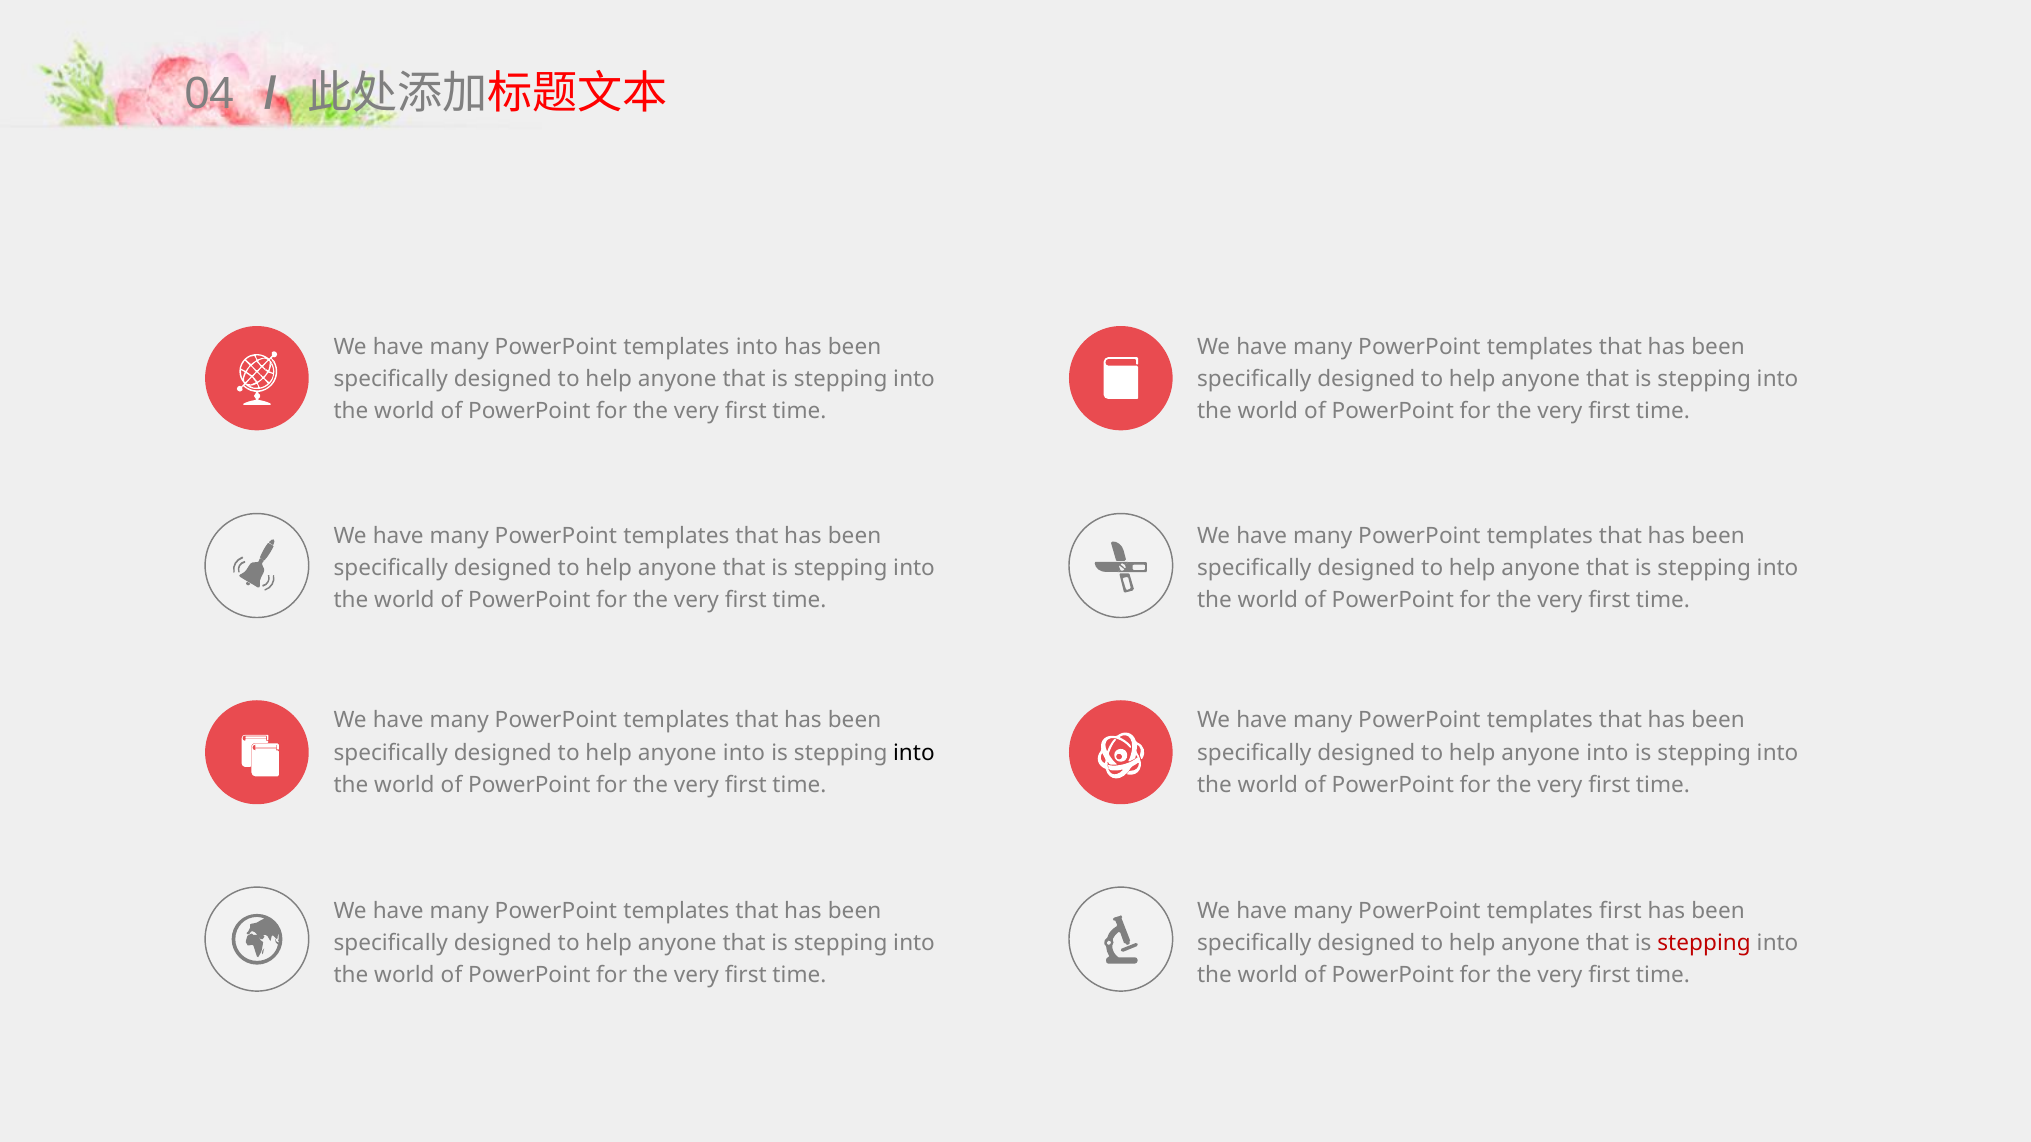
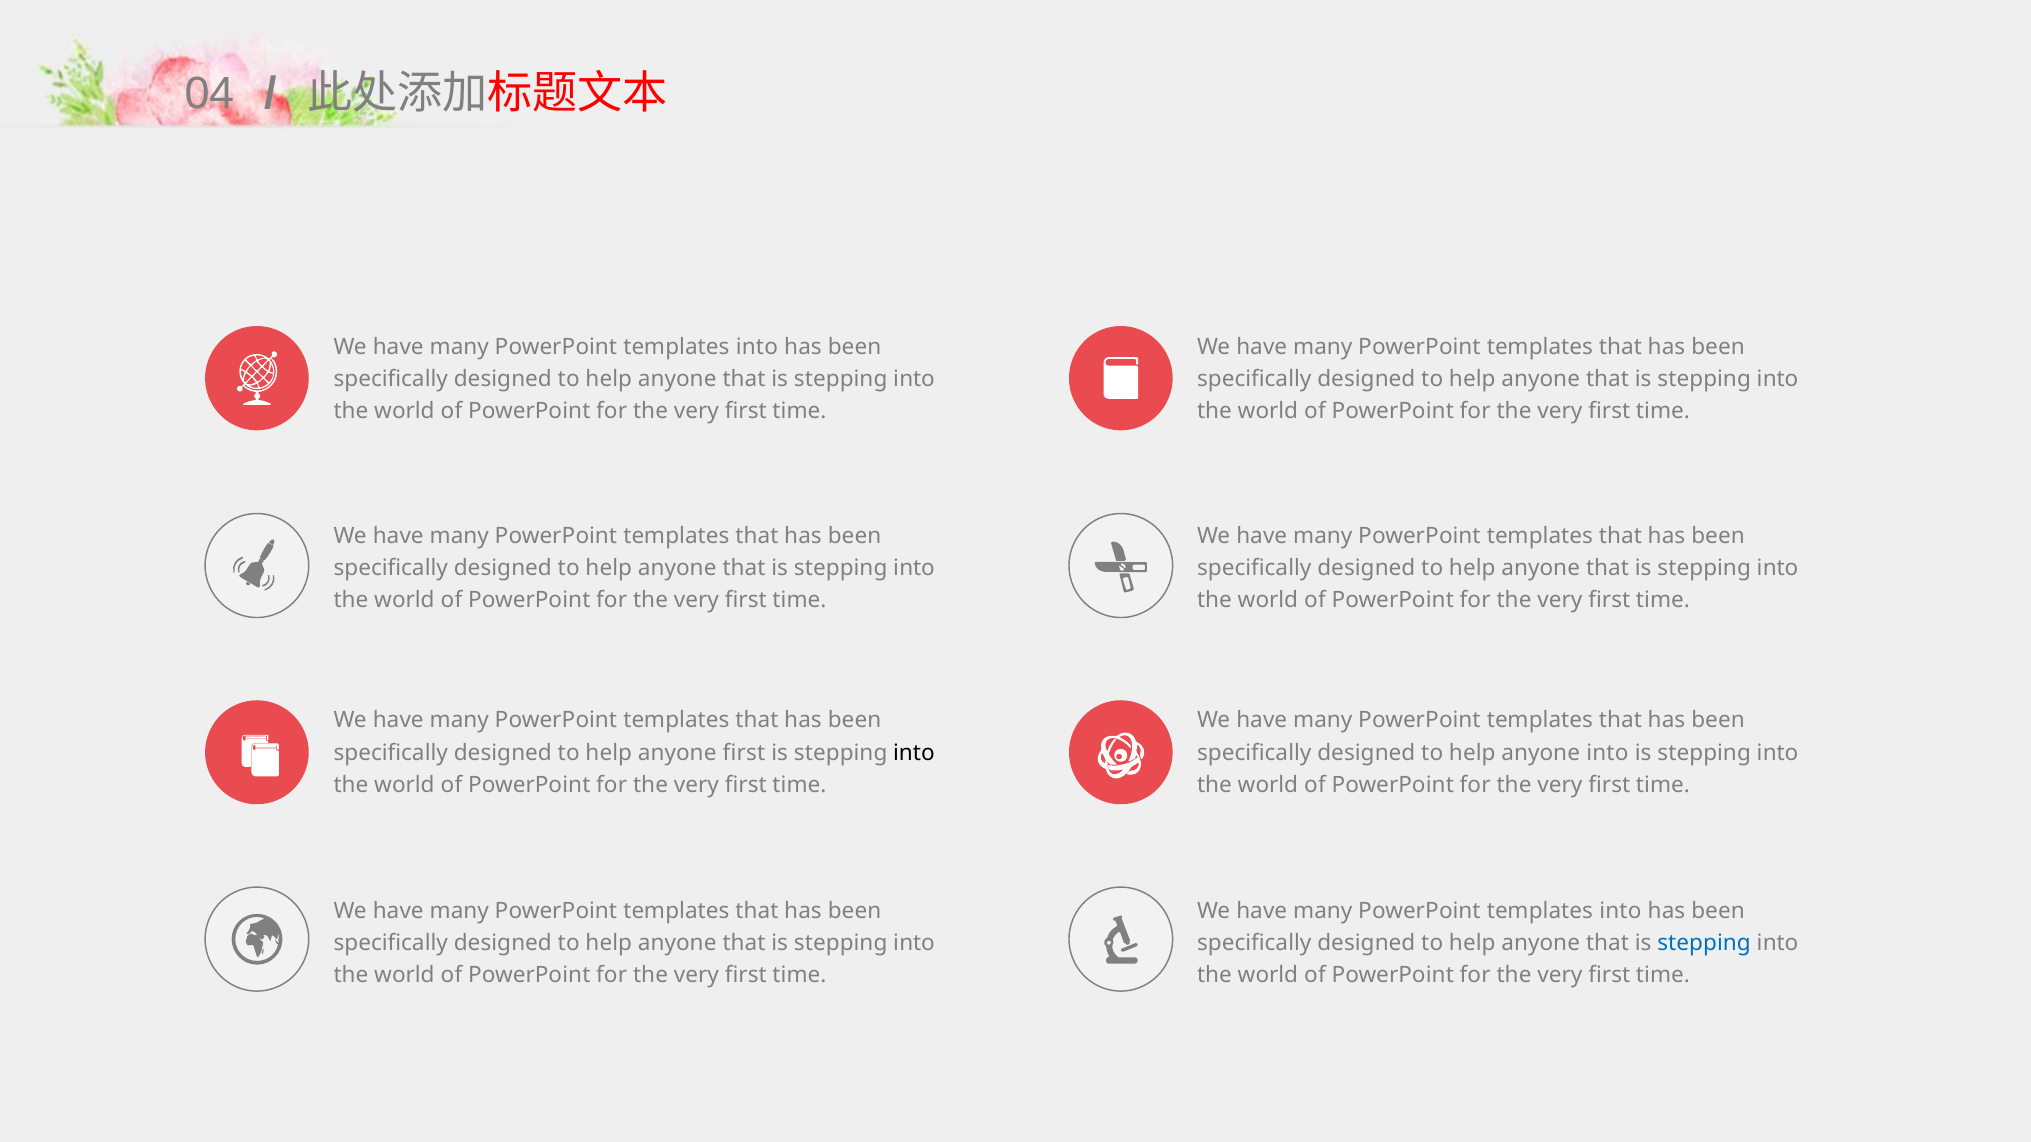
into at (744, 753): into -> first
first at (1620, 911): first -> into
stepping at (1704, 944) colour: red -> blue
